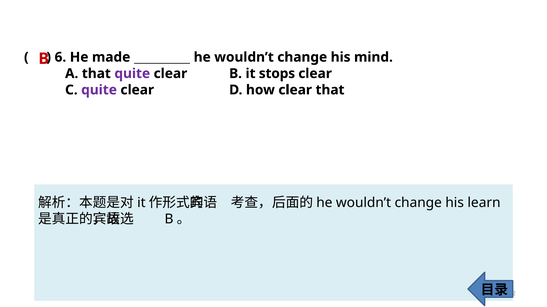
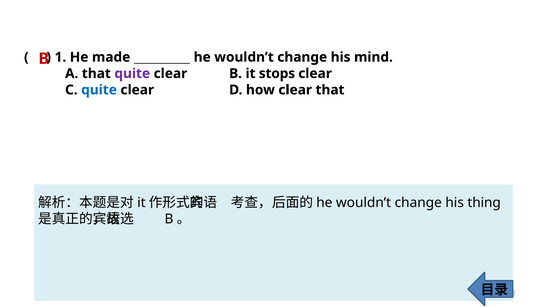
6: 6 -> 1
quite at (99, 90) colour: purple -> blue
learn: learn -> thing
